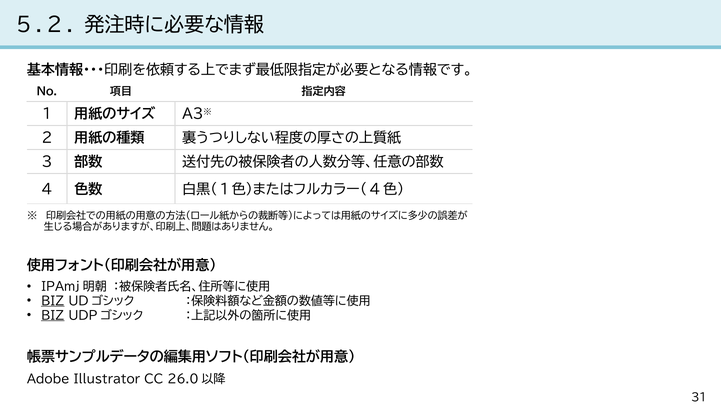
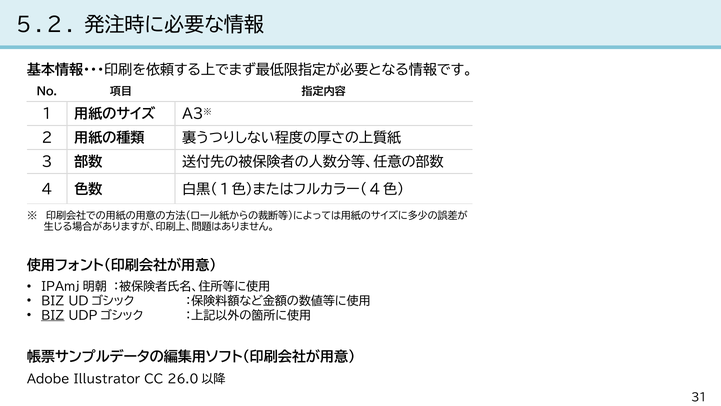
BIZ at (53, 301) underline: present -> none
